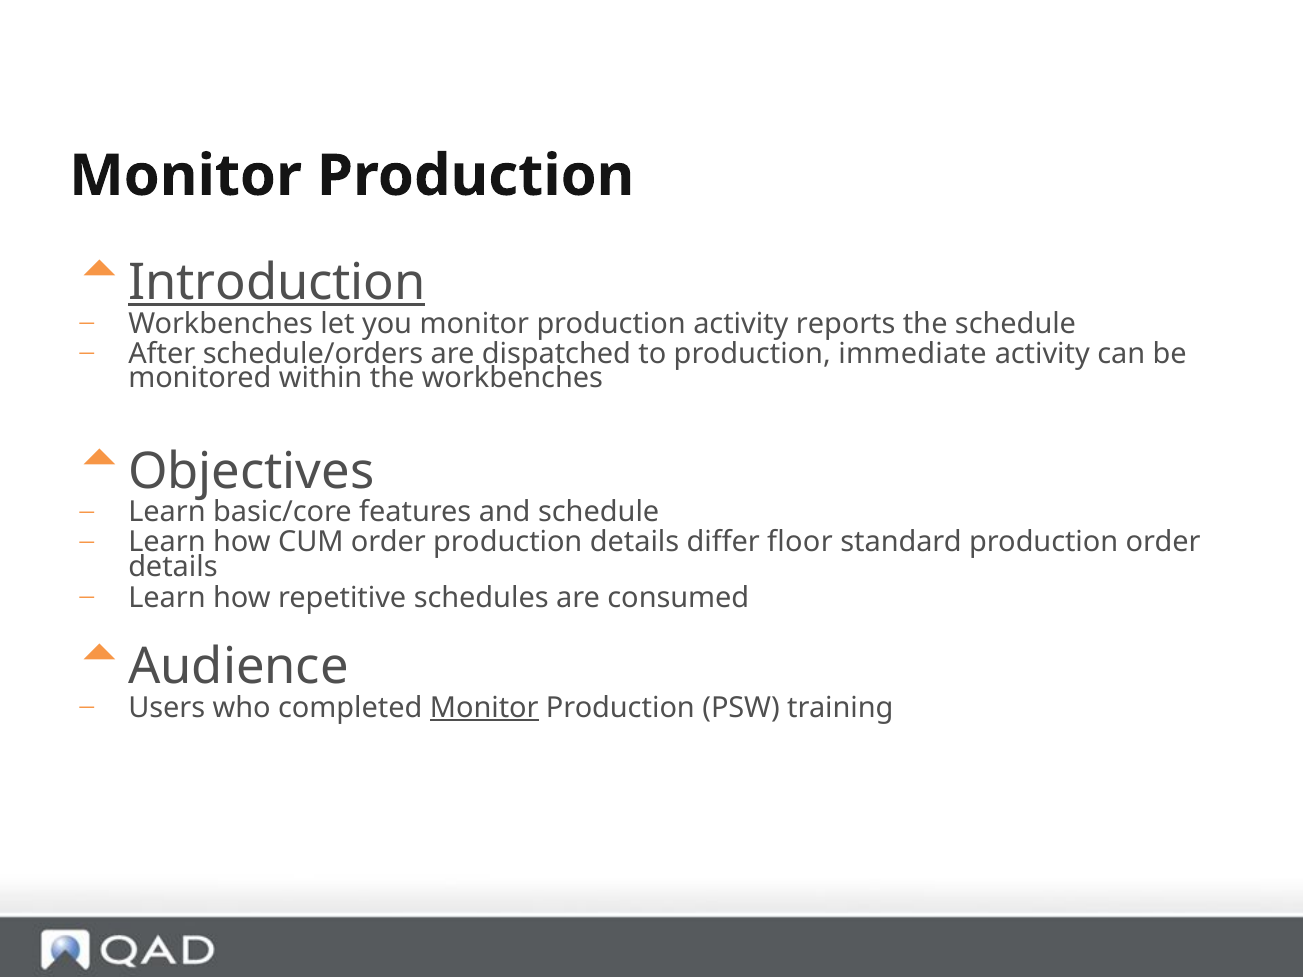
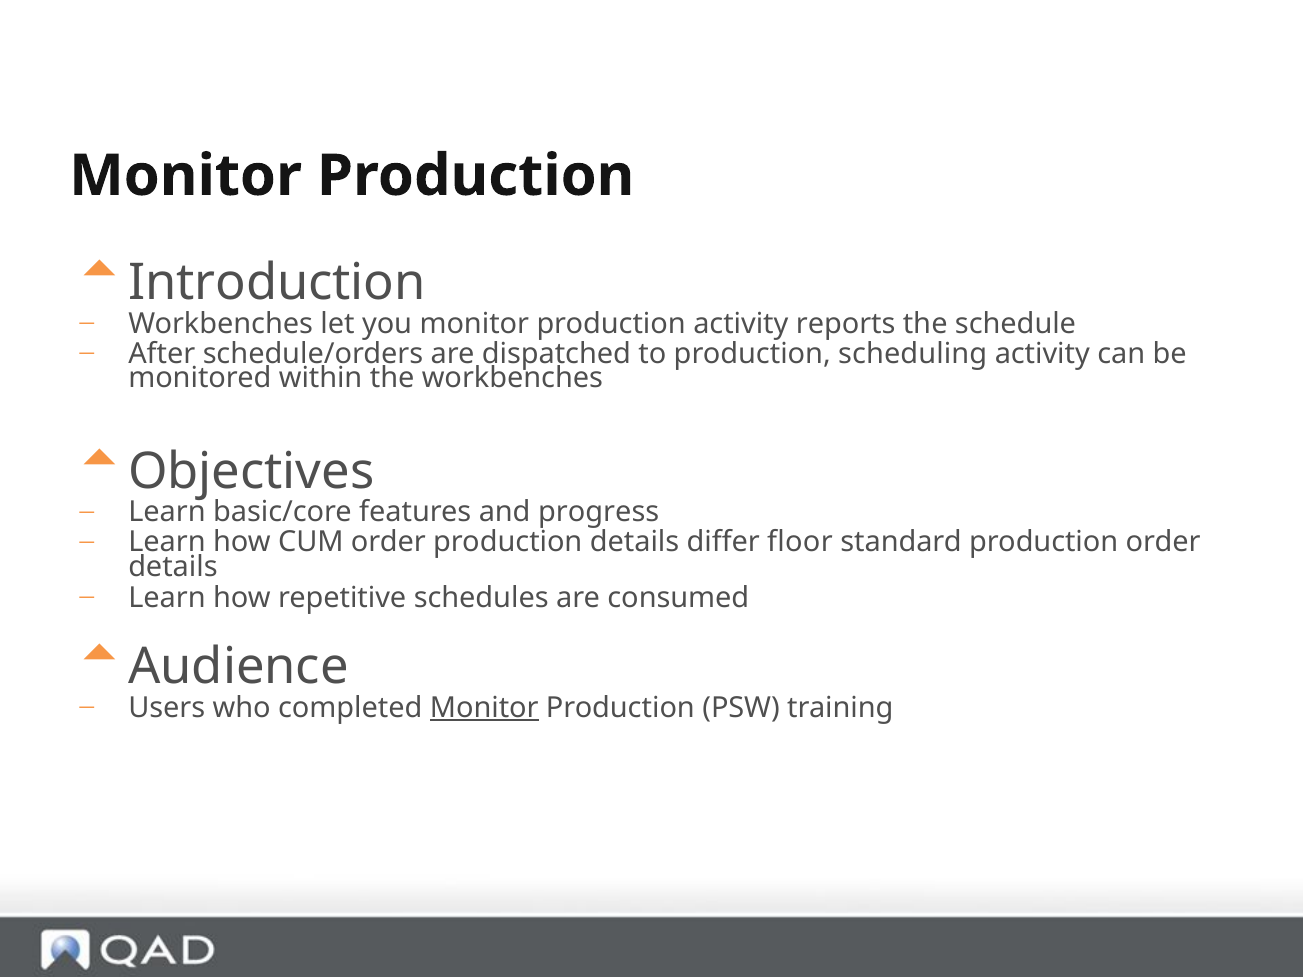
Introduction underline: present -> none
immediate: immediate -> scheduling
and schedule: schedule -> progress
